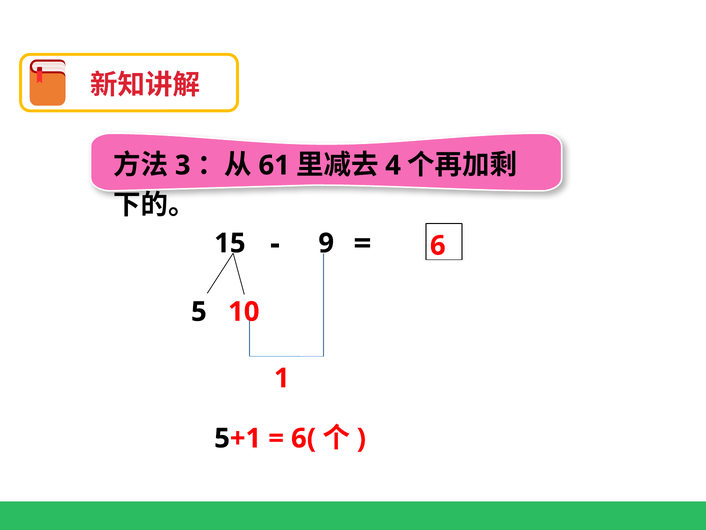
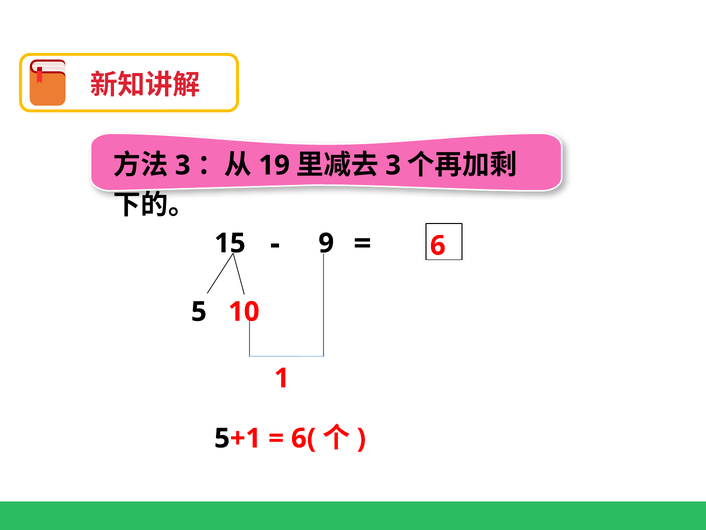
61: 61 -> 19
4 at (393, 165): 4 -> 3
